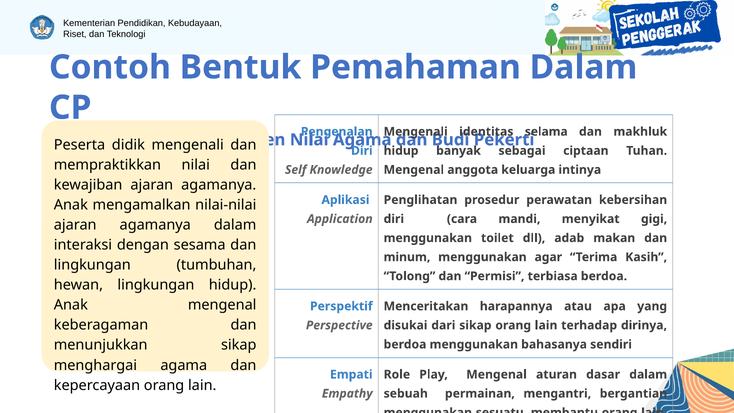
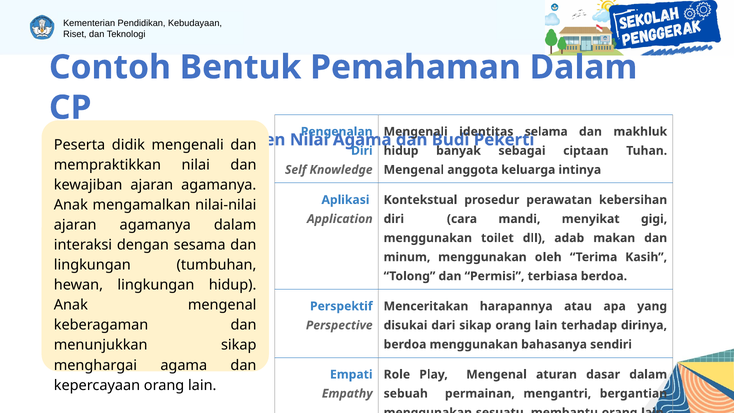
Penglihatan: Penglihatan -> Kontekstual
agar: agar -> oleh
